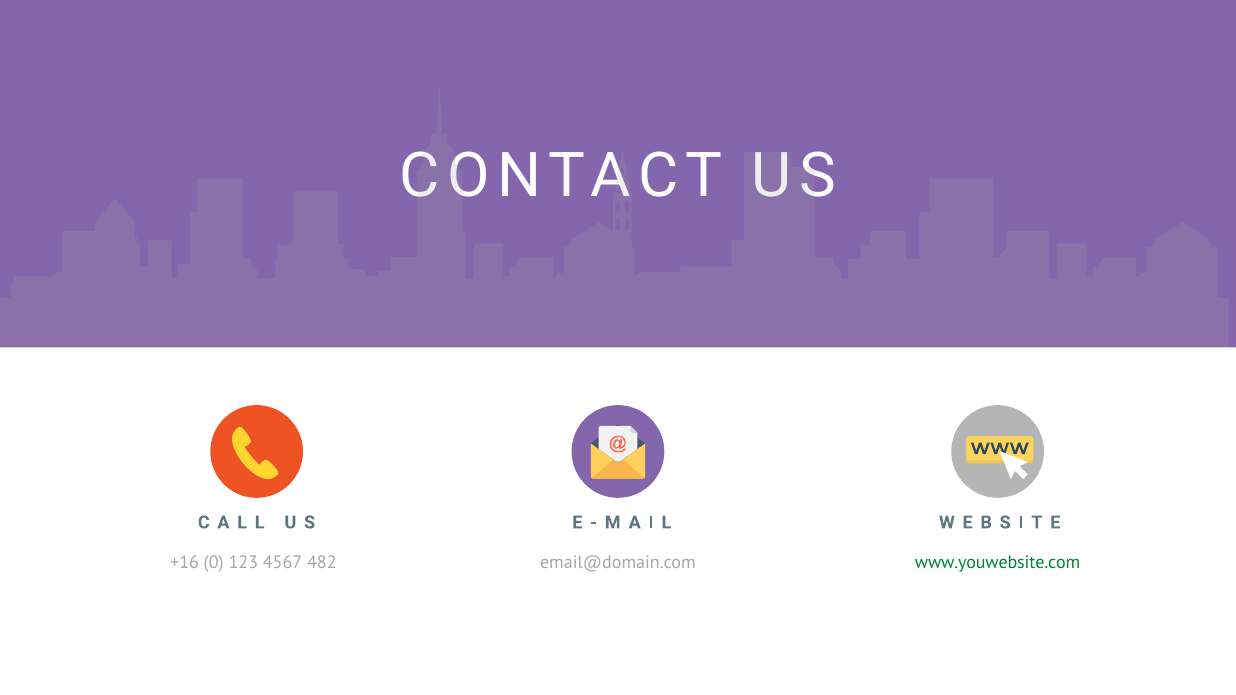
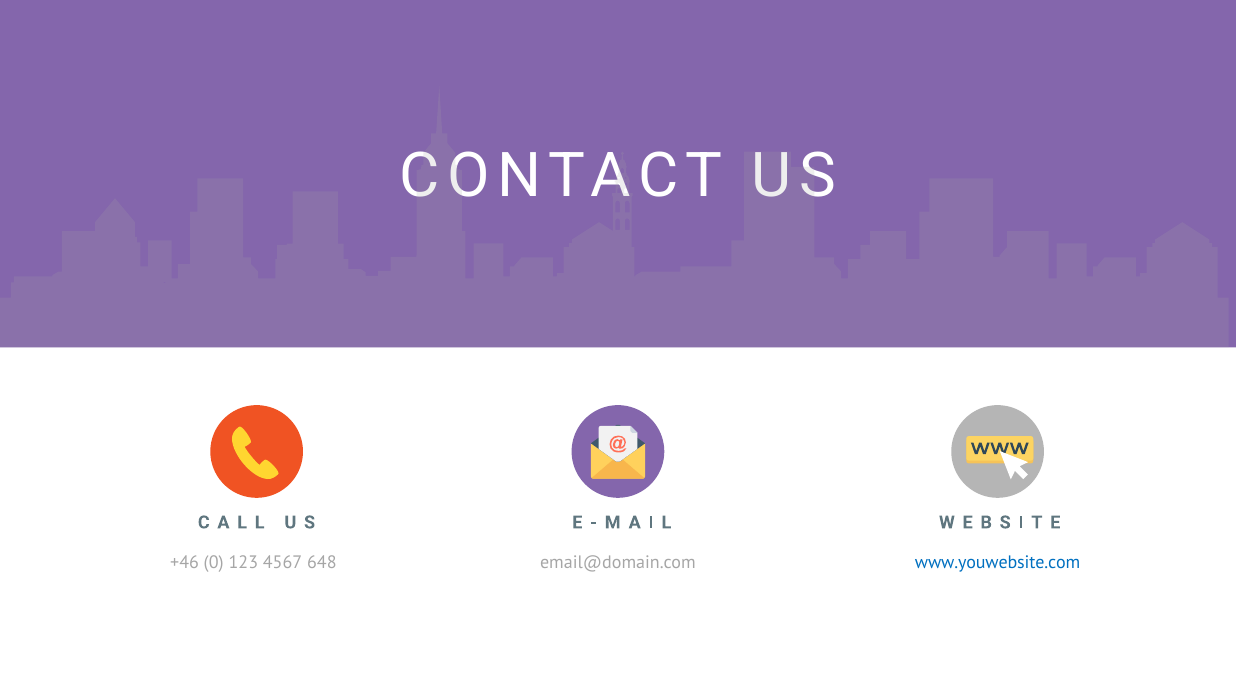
+16: +16 -> +46
482: 482 -> 648
www.youwebsite.com colour: green -> blue
